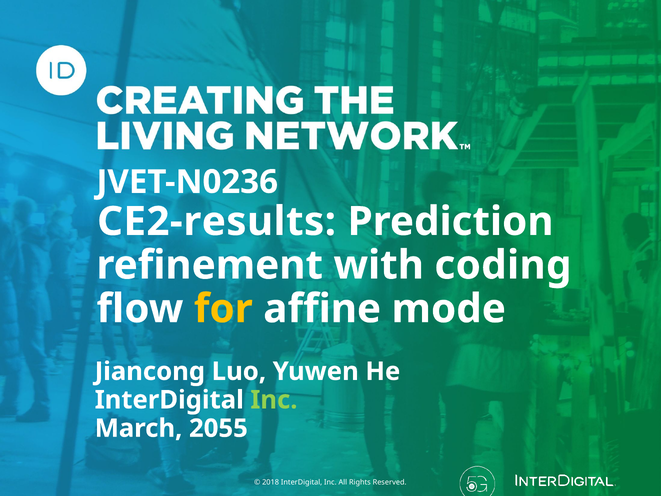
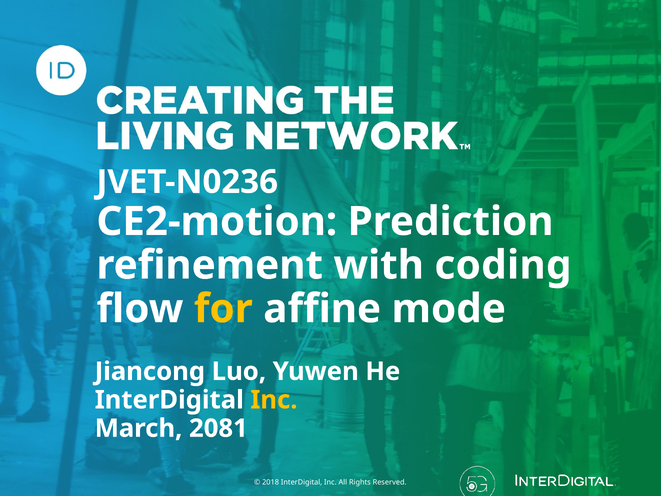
CE2-results: CE2-results -> CE2-motion
Inc at (274, 400) colour: light green -> yellow
2055: 2055 -> 2081
